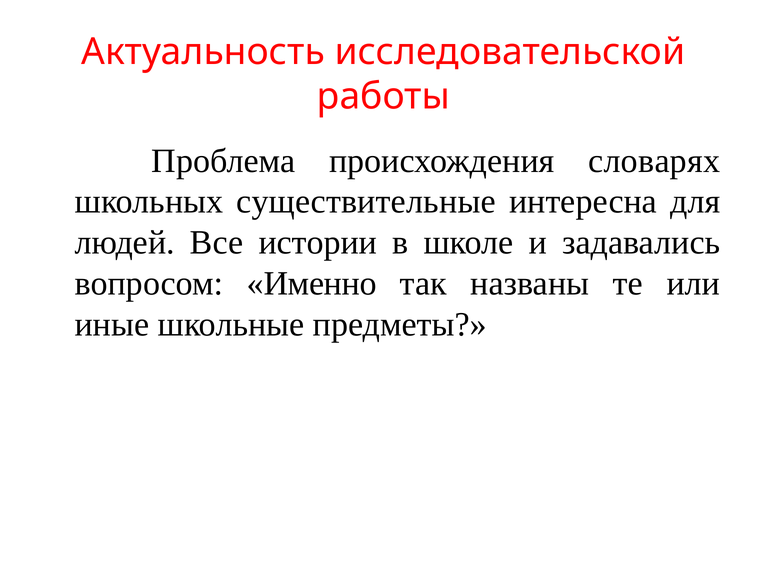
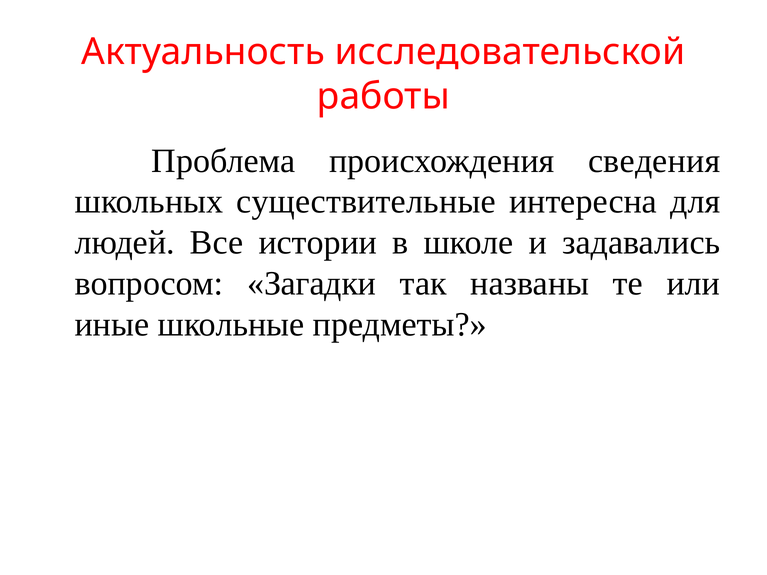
словарях: словарях -> сведения
Именно: Именно -> Загадки
